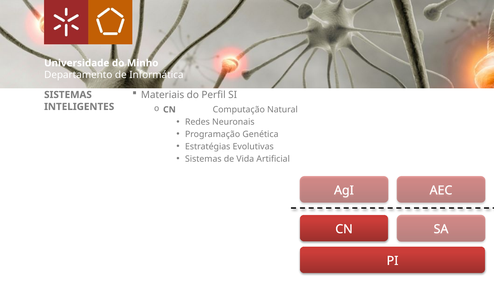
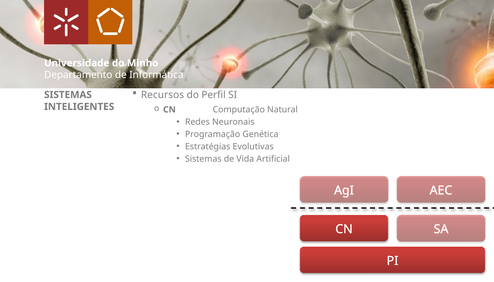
Materiais: Materiais -> Recursos
